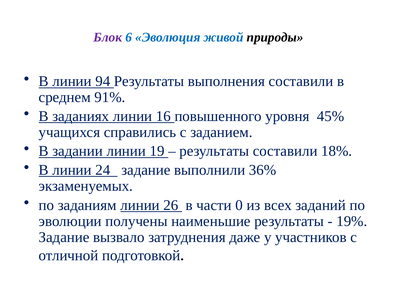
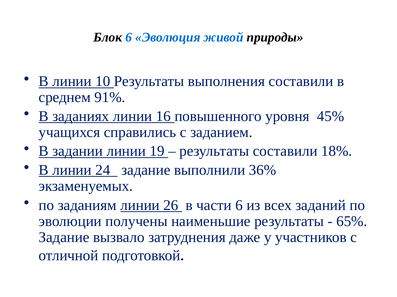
Блок colour: purple -> black
94: 94 -> 10
части 0: 0 -> 6
19%: 19% -> 65%
